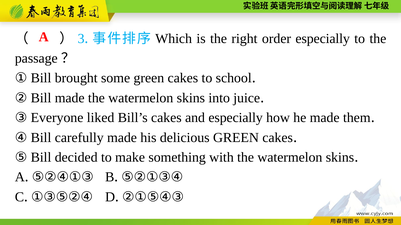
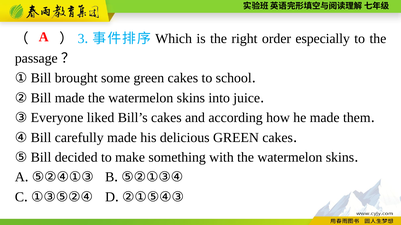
and especially: especially -> according
